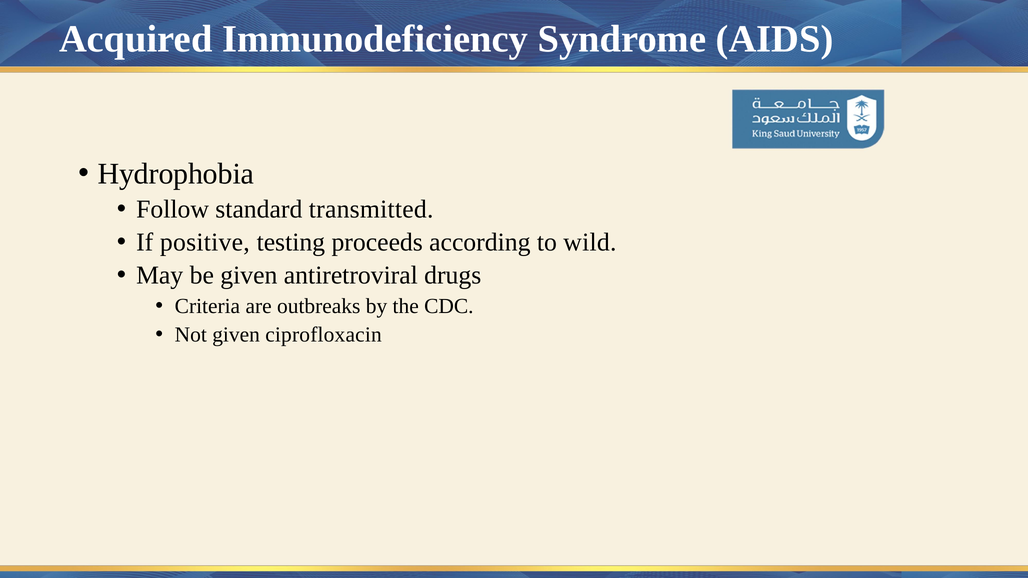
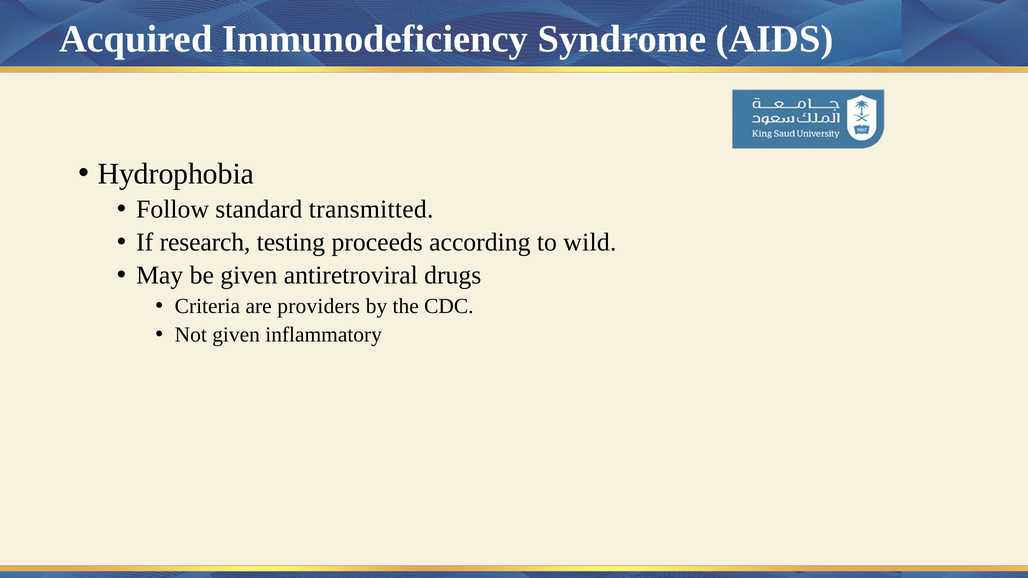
positive: positive -> research
outbreaks: outbreaks -> providers
ciprofloxacin: ciprofloxacin -> inflammatory
